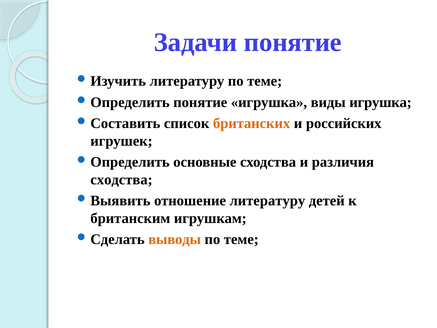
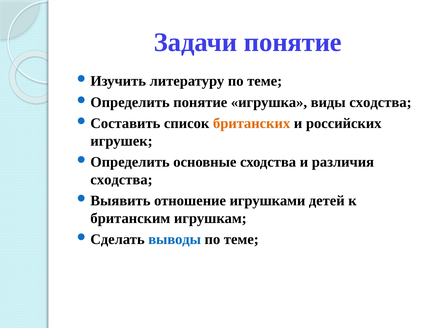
виды игрушка: игрушка -> сходства
отношение литературу: литературу -> игрушками
выводы colour: orange -> blue
